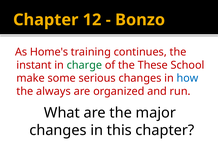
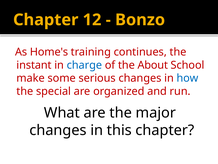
charge colour: green -> blue
These: These -> About
always: always -> special
